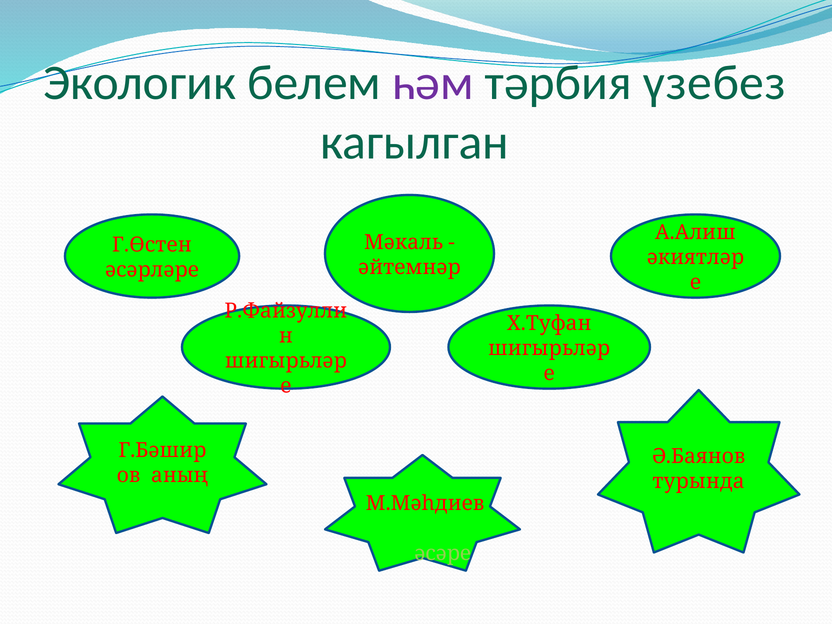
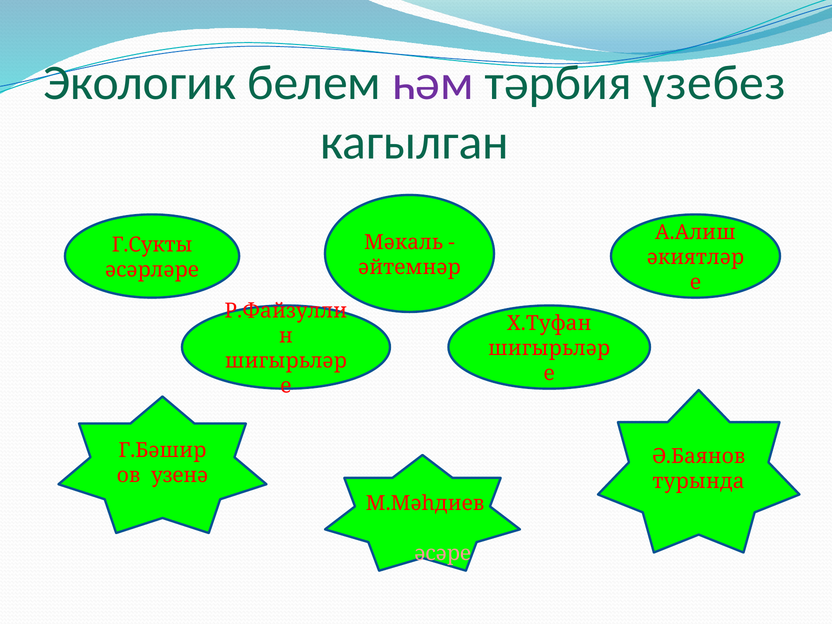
Г.Өстен: Г.Өстен -> Г.Сукты
аның: аның -> узенә
әсәре colour: light green -> pink
